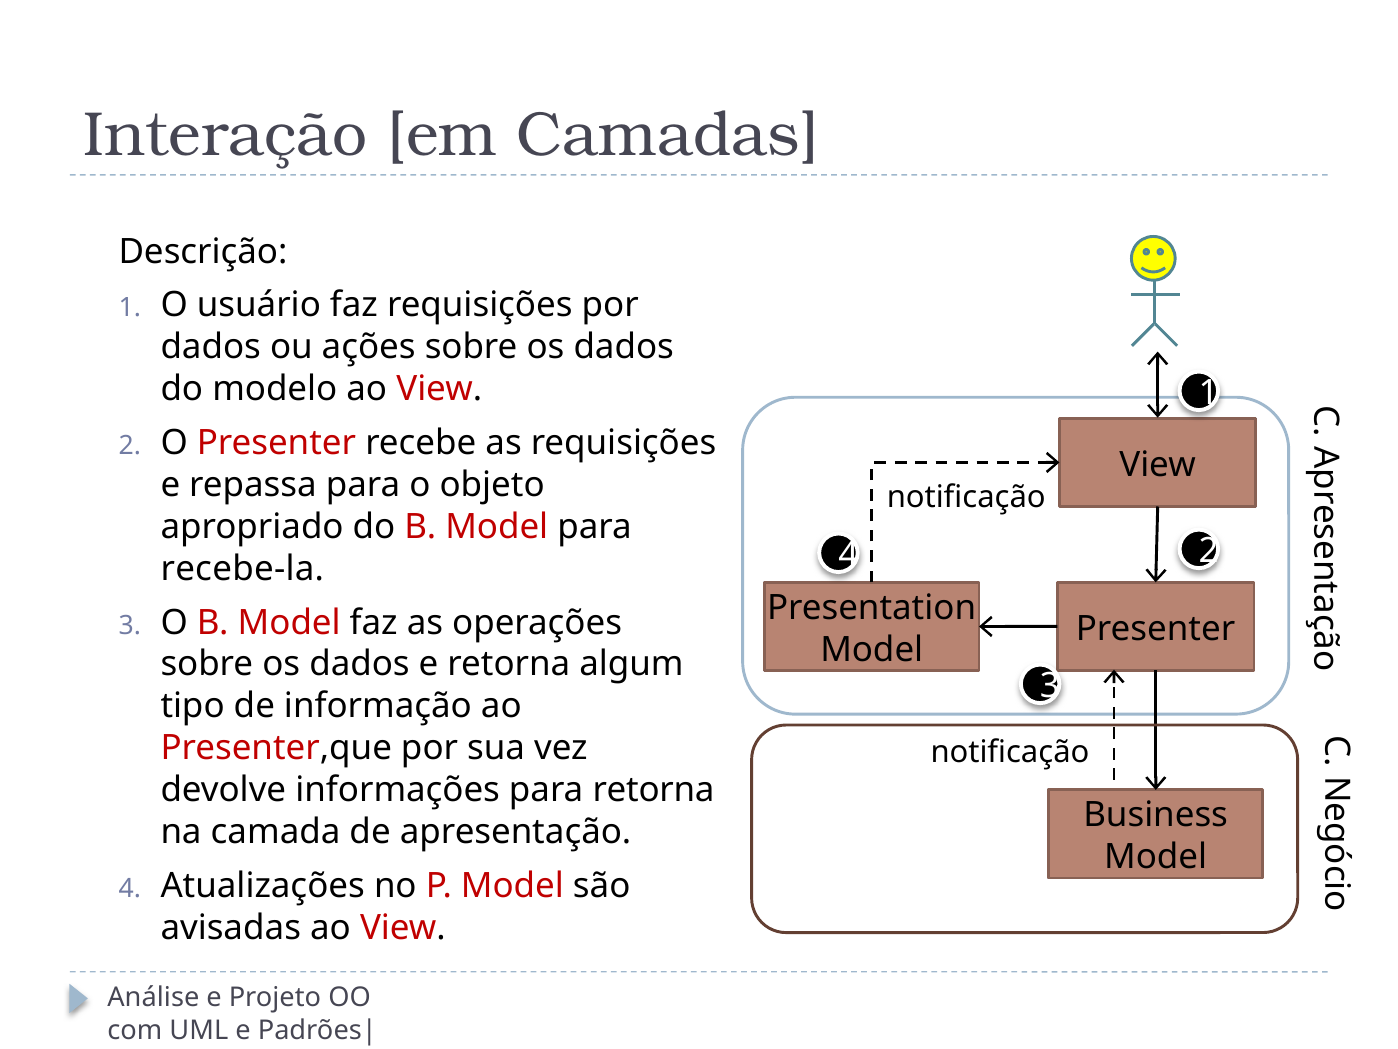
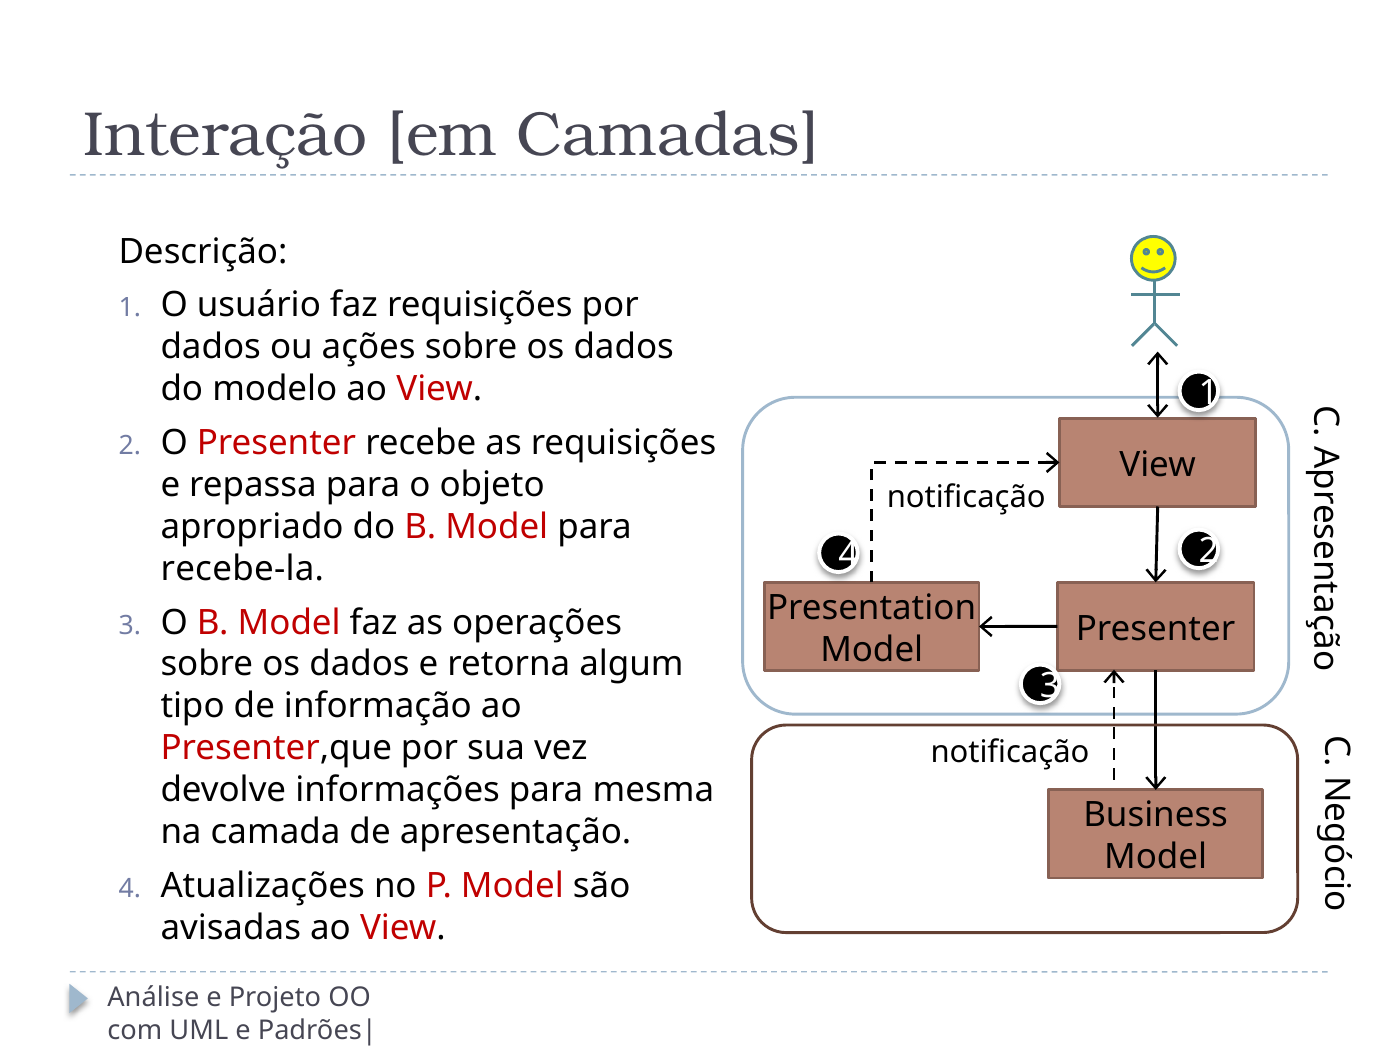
para retorna: retorna -> mesma
